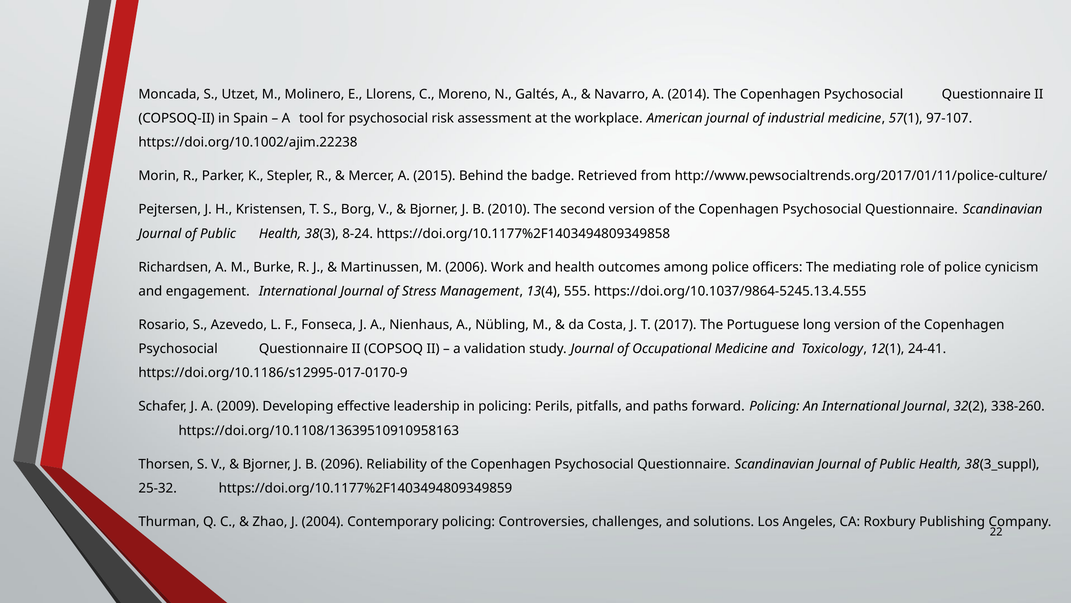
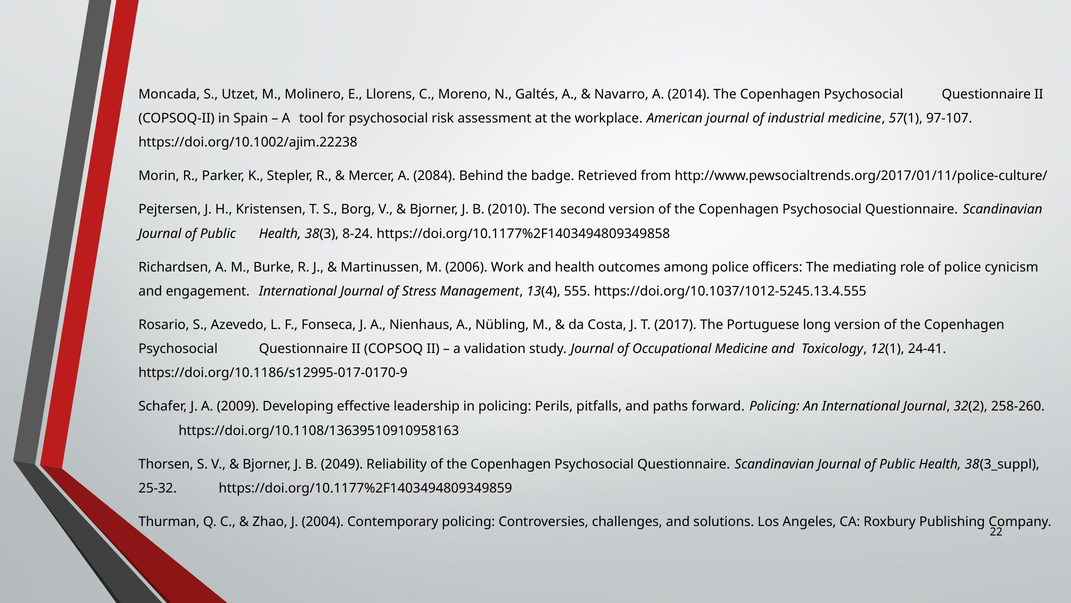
2015: 2015 -> 2084
https://doi.org/10.1037/9864-5245.13.4.555: https://doi.org/10.1037/9864-5245.13.4.555 -> https://doi.org/10.1037/1012-5245.13.4.555
338-260: 338-260 -> 258-260
2096: 2096 -> 2049
